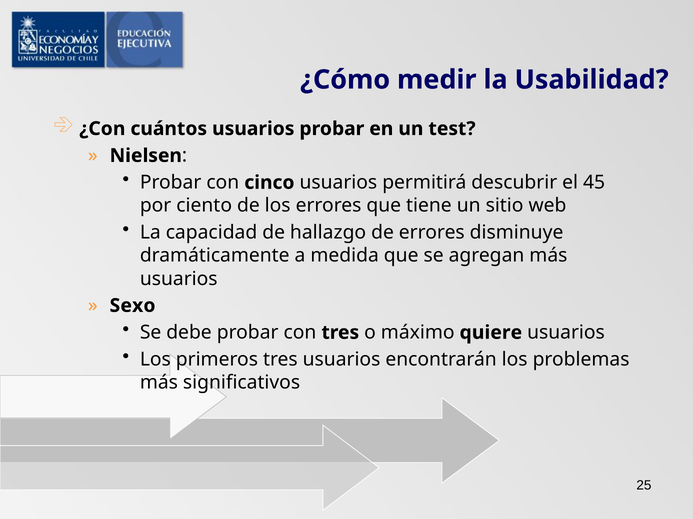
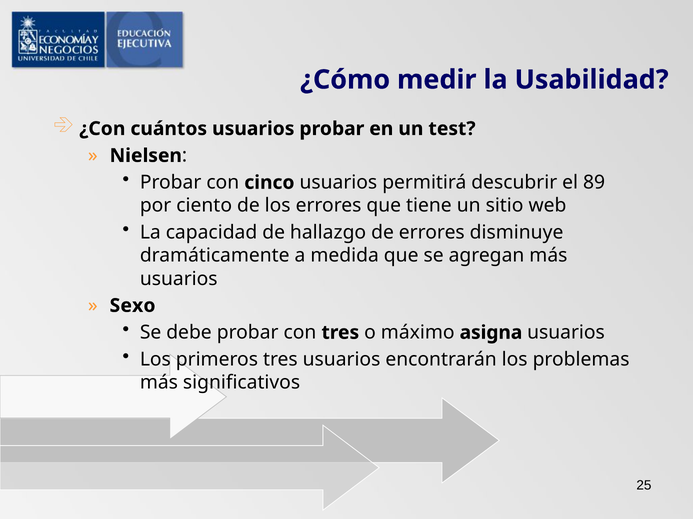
45: 45 -> 89
quiere: quiere -> asigna
